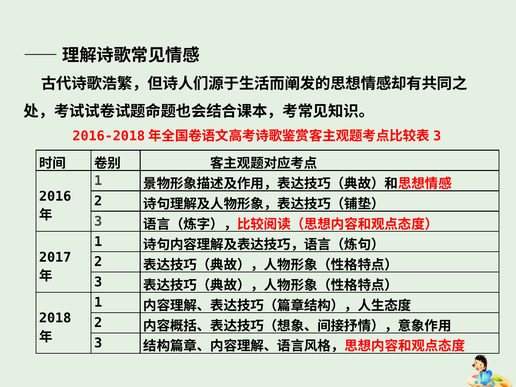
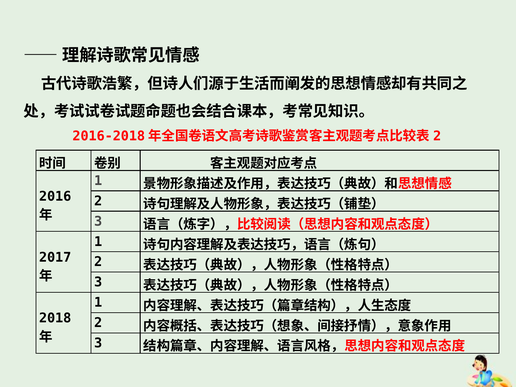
3 at (437, 136): 3 -> 2
